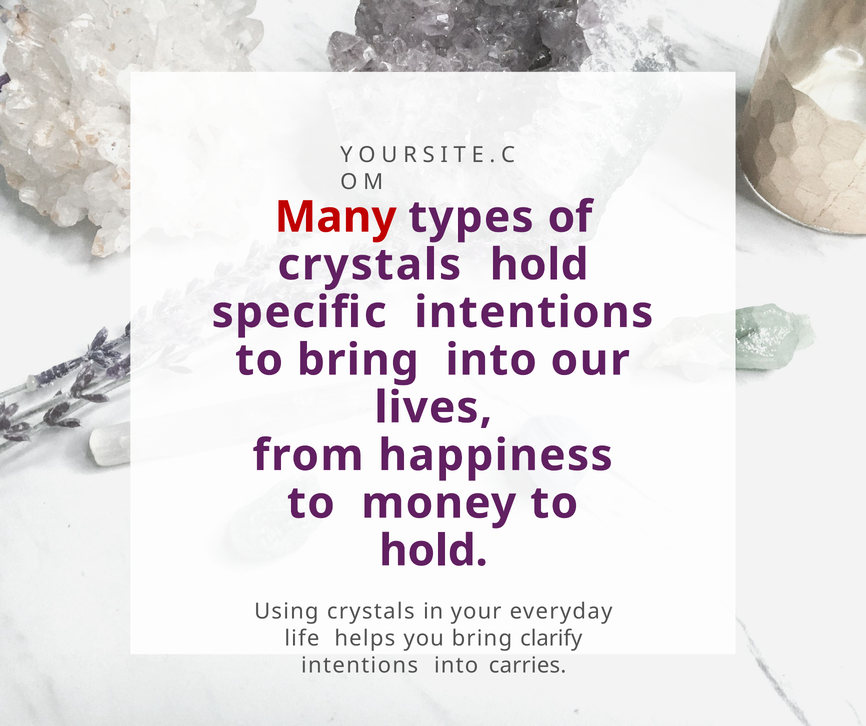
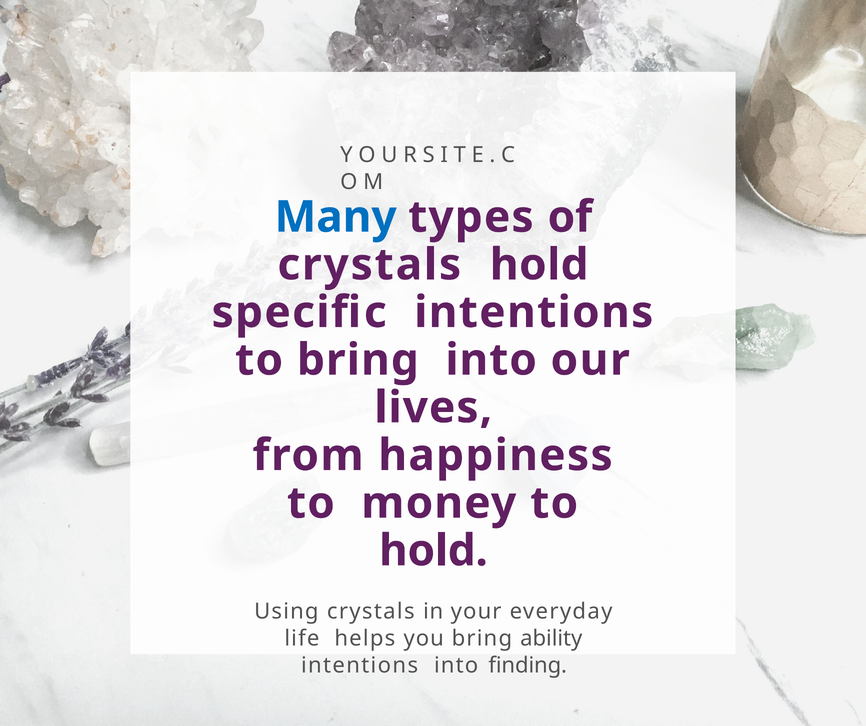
Many colour: red -> blue
clarify: clarify -> ability
carries: carries -> finding
